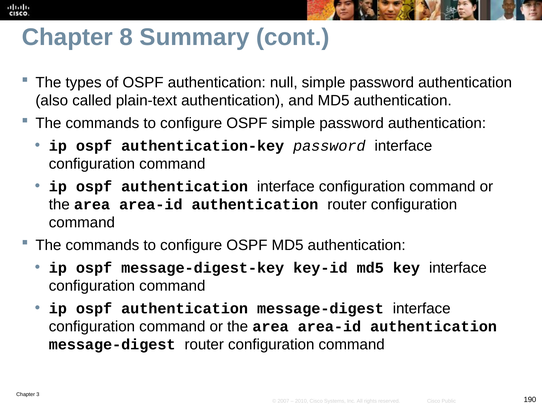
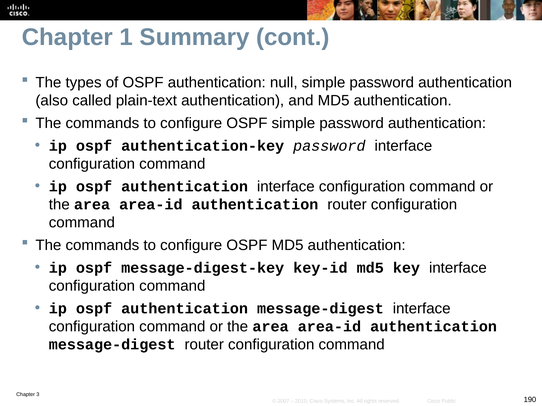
8: 8 -> 1
